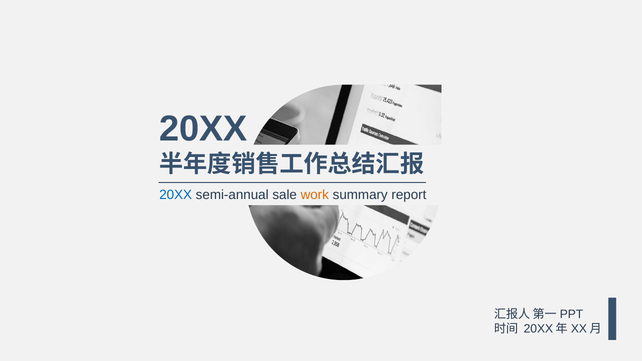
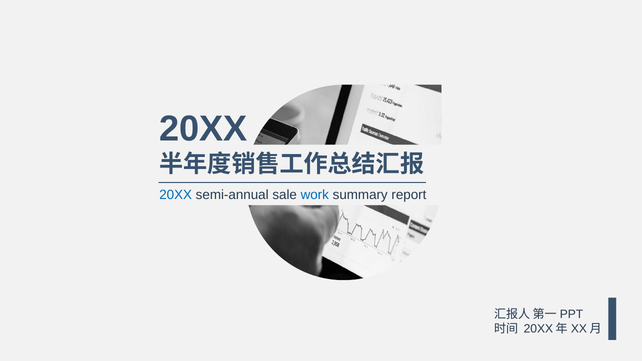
work colour: orange -> blue
